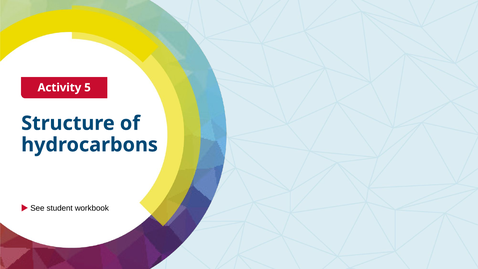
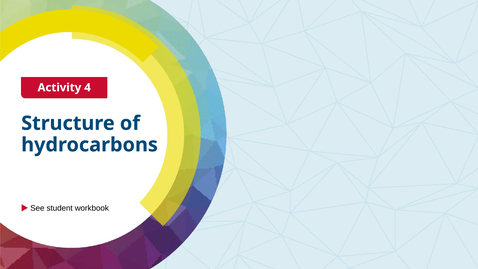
5: 5 -> 4
